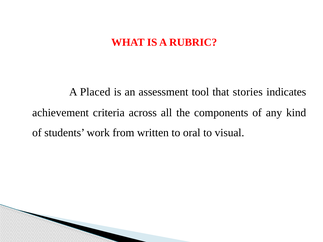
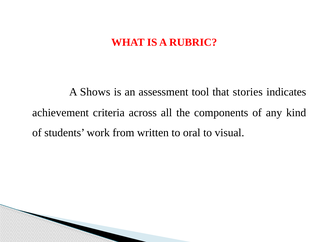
Placed: Placed -> Shows
